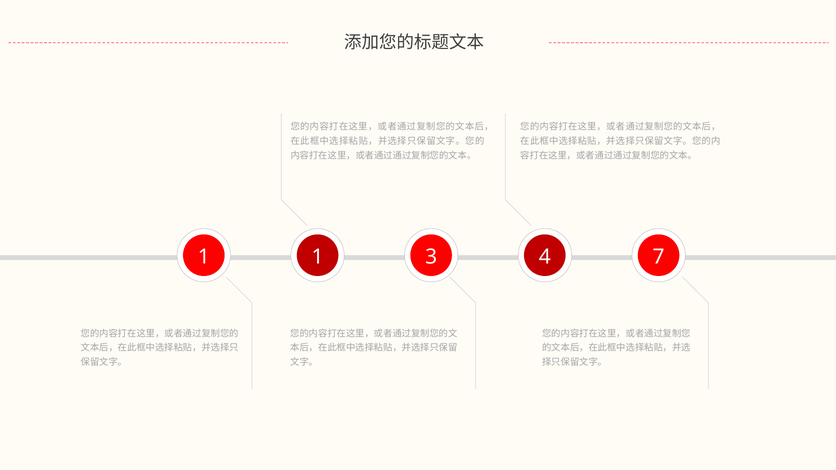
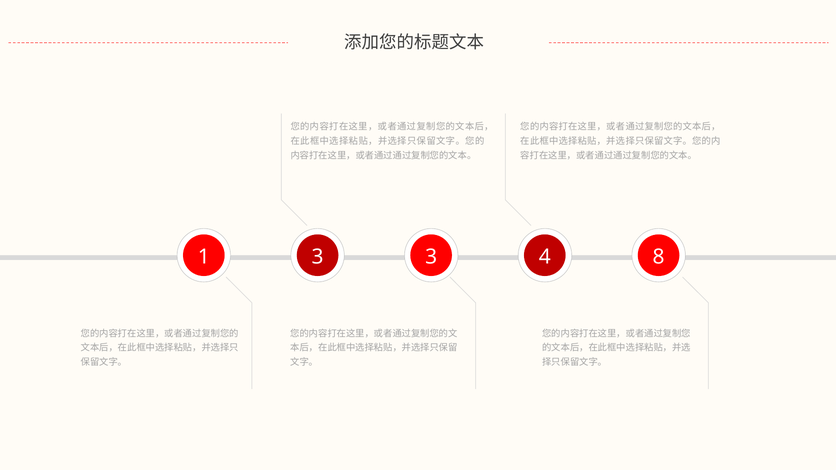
1 1: 1 -> 3
7: 7 -> 8
